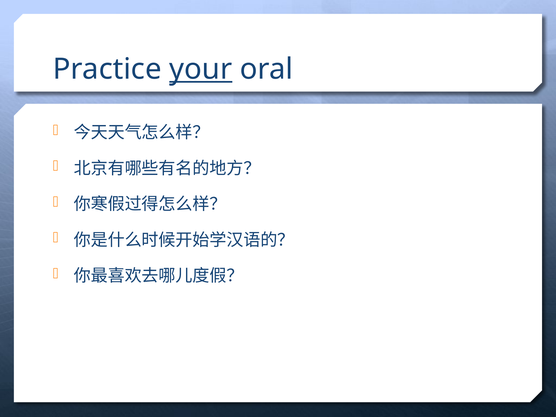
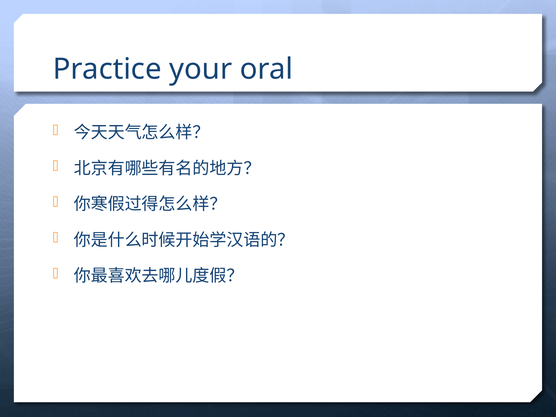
your underline: present -> none
